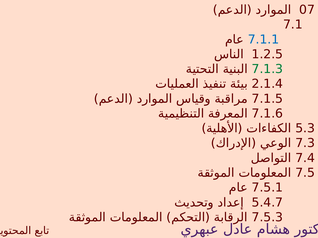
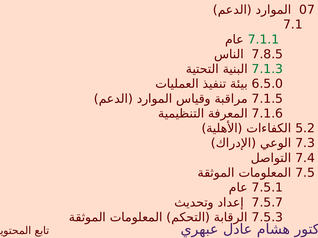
7.1.1 colour: blue -> green
1.2.5: 1.2.5 -> 7.8.5
2.1.4: 2.1.4 -> 6.5.0
5.3: 5.3 -> 5.2
5.4.7: 5.4.7 -> 7.5.7
